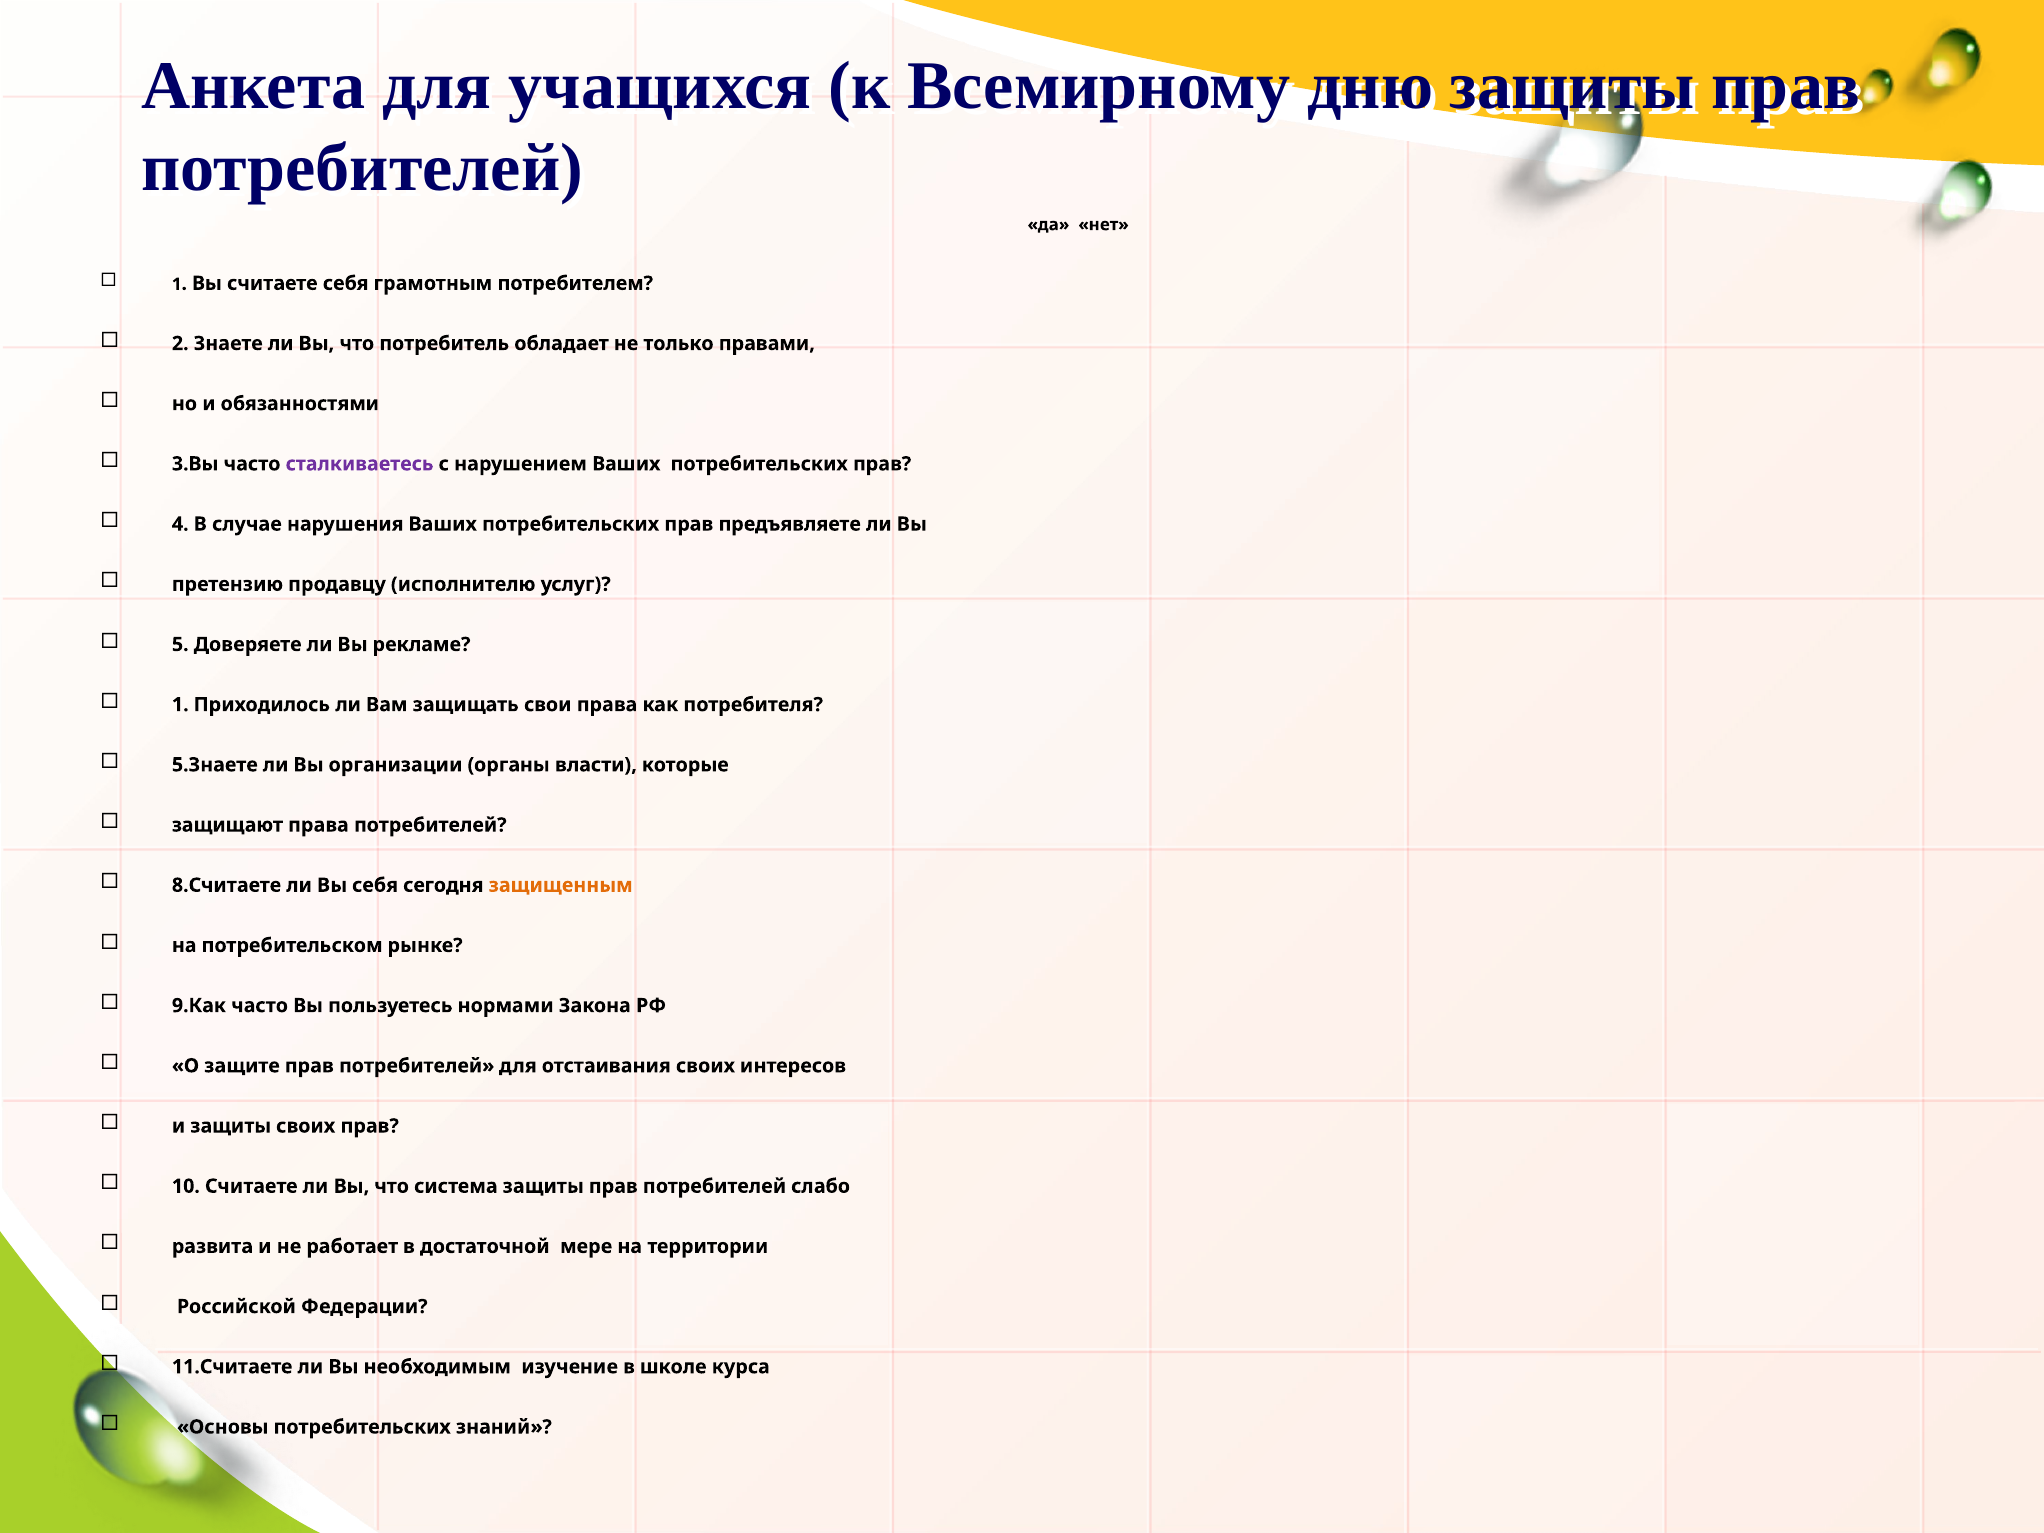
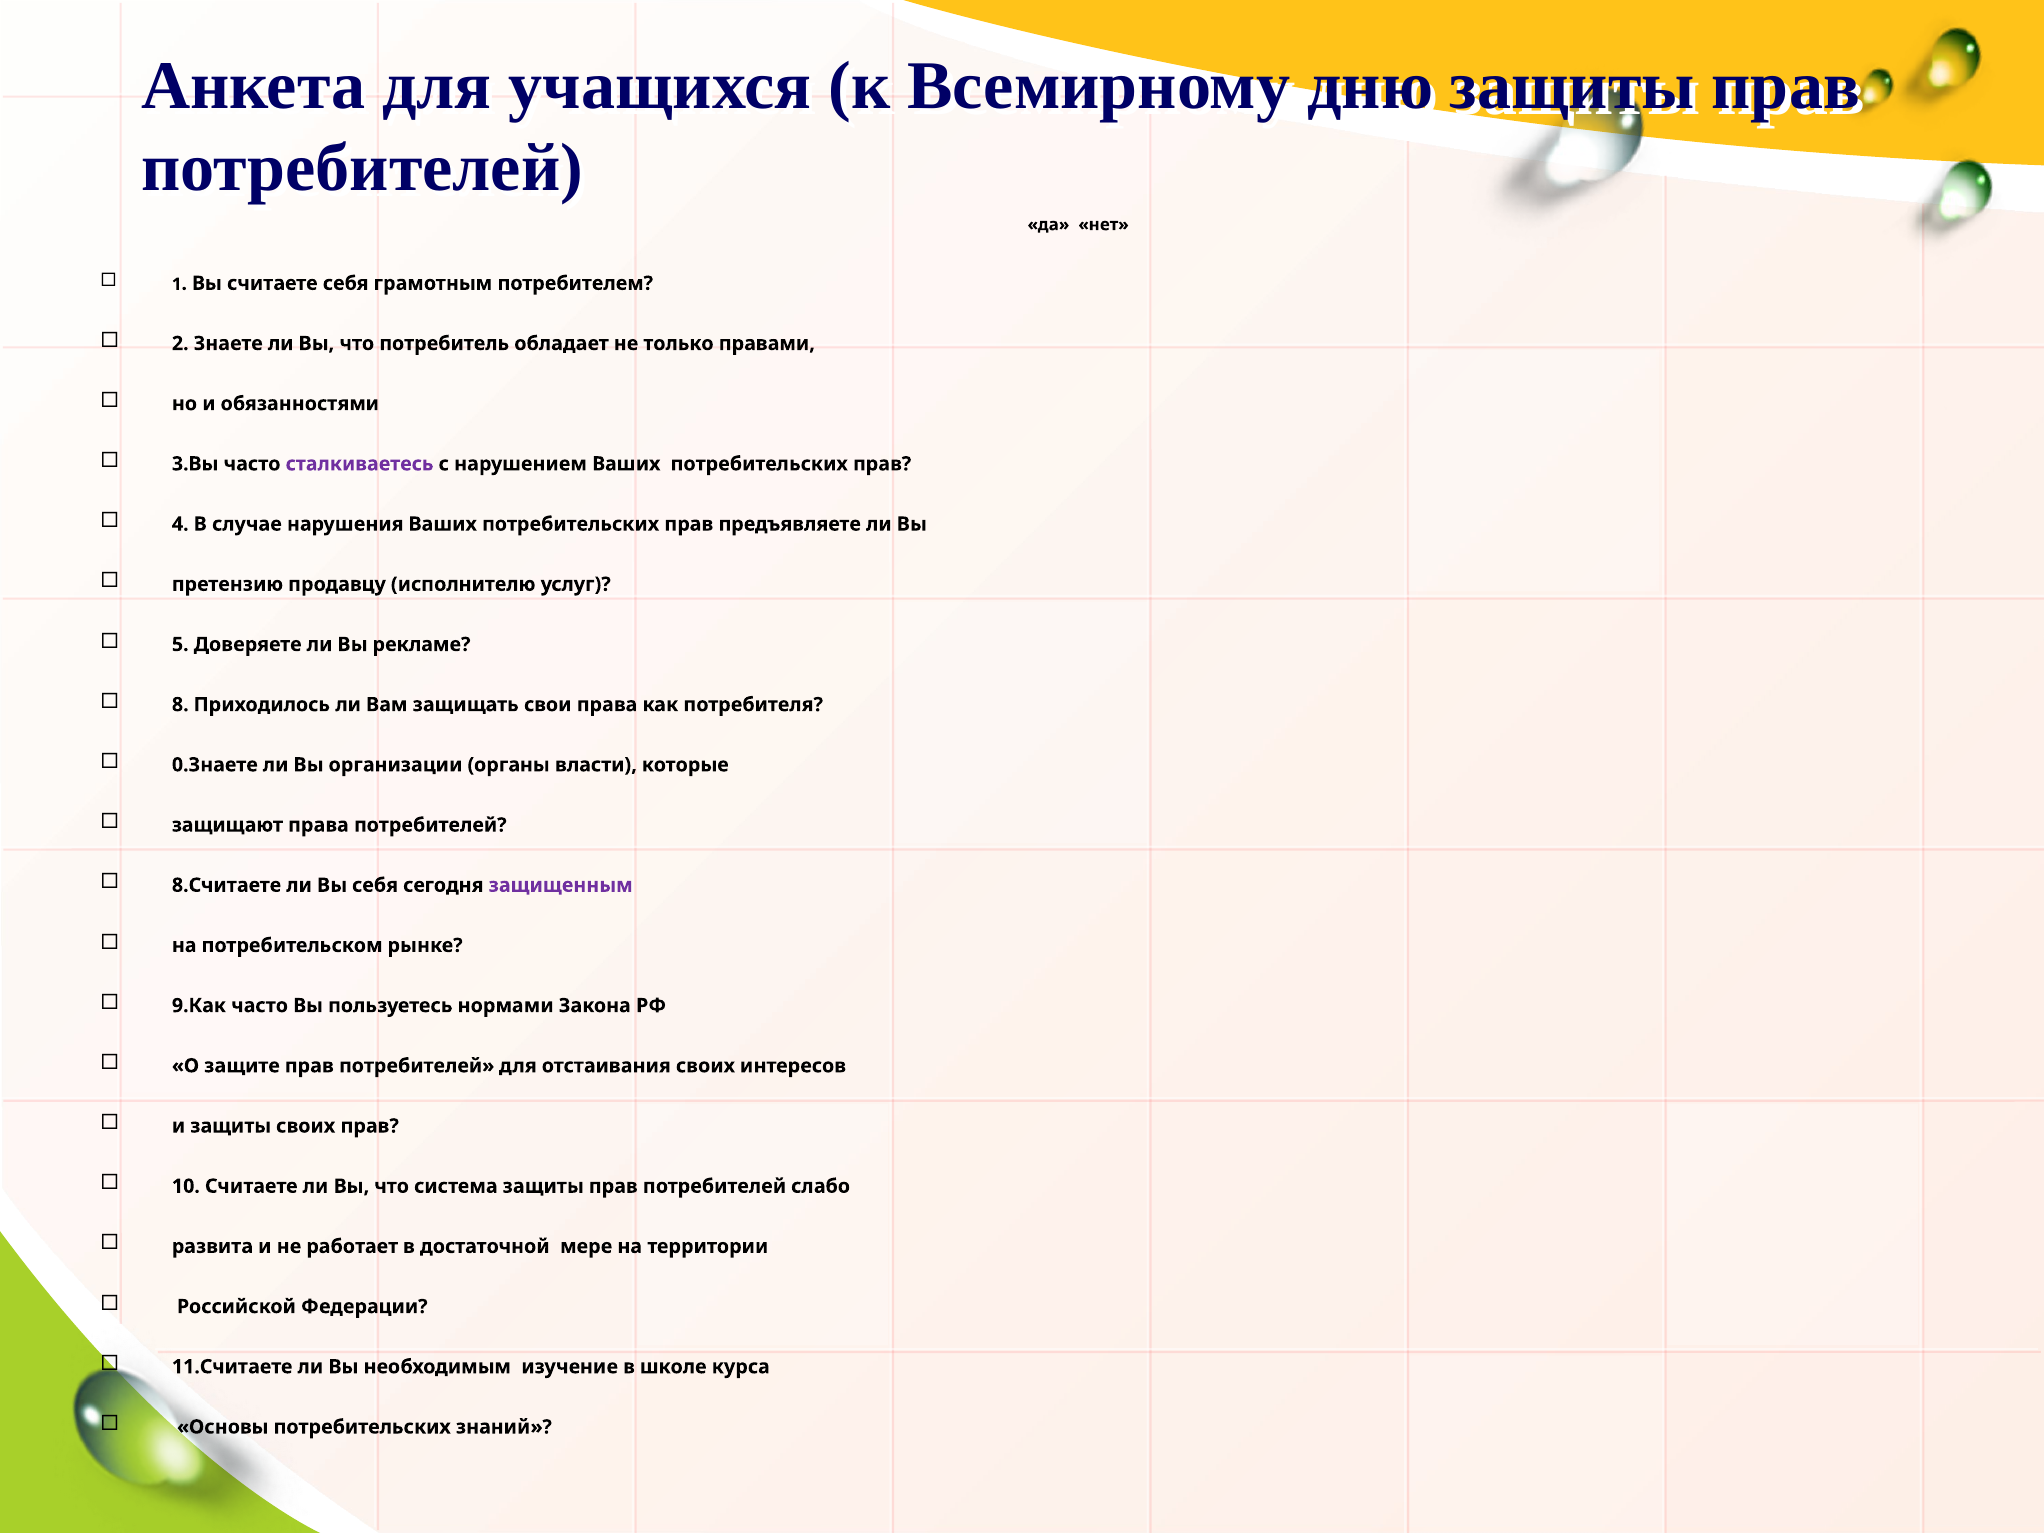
1 at (180, 705): 1 -> 8
5.Знаете: 5.Знаете -> 0.Знаете
защищенным colour: orange -> purple
